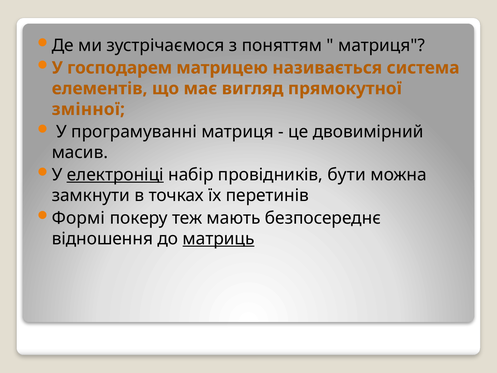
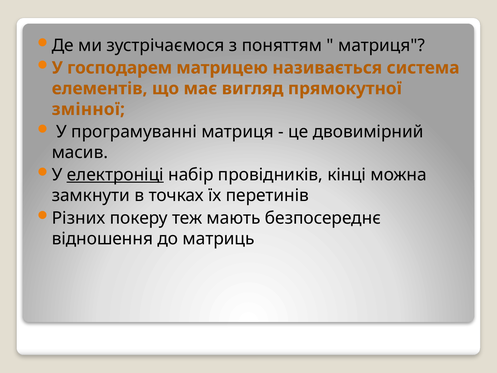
бути: бути -> кінці
Формі: Формі -> Різних
матриць underline: present -> none
